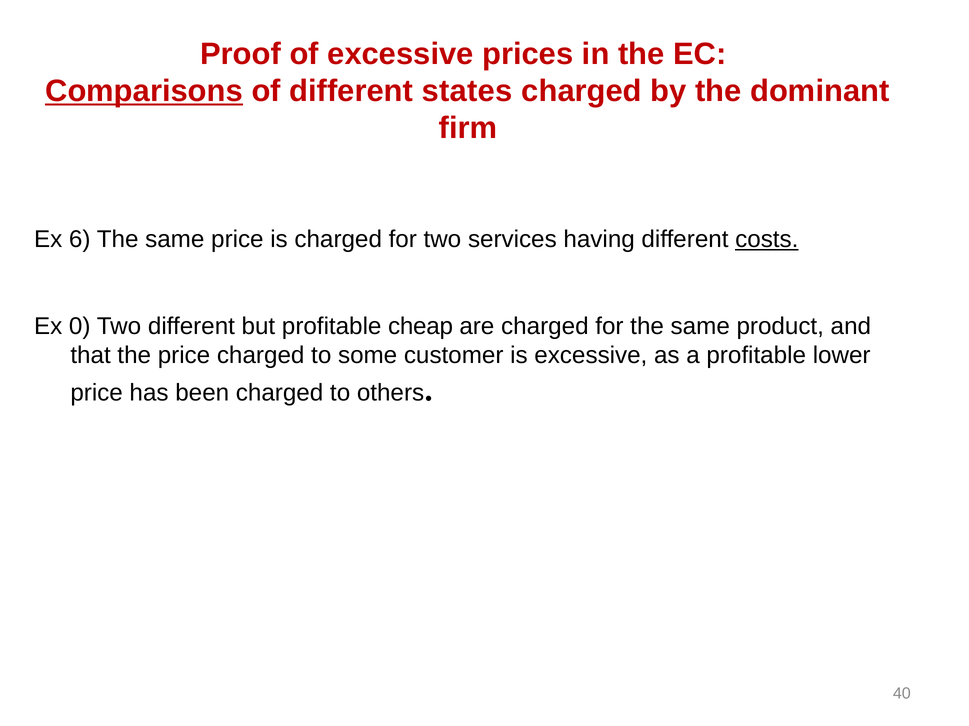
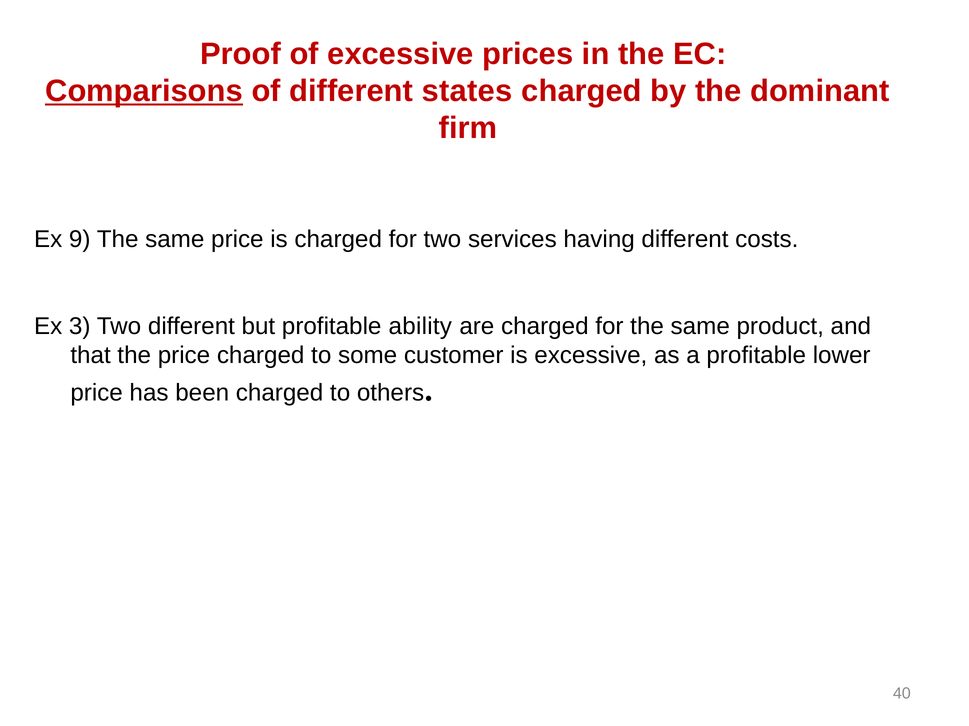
6: 6 -> 9
costs underline: present -> none
0: 0 -> 3
cheap: cheap -> ability
